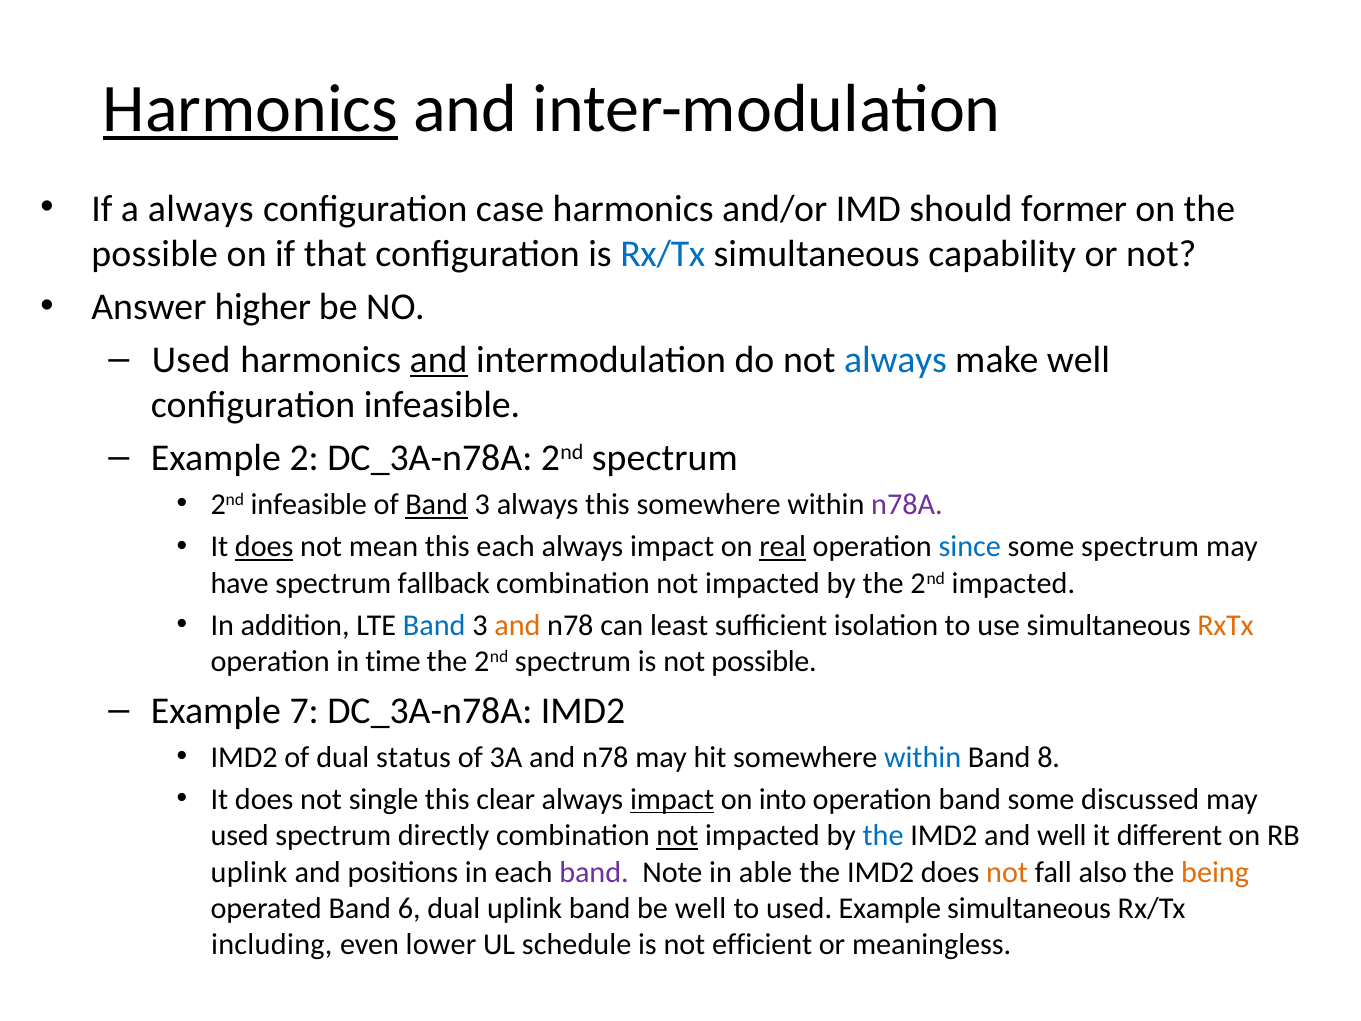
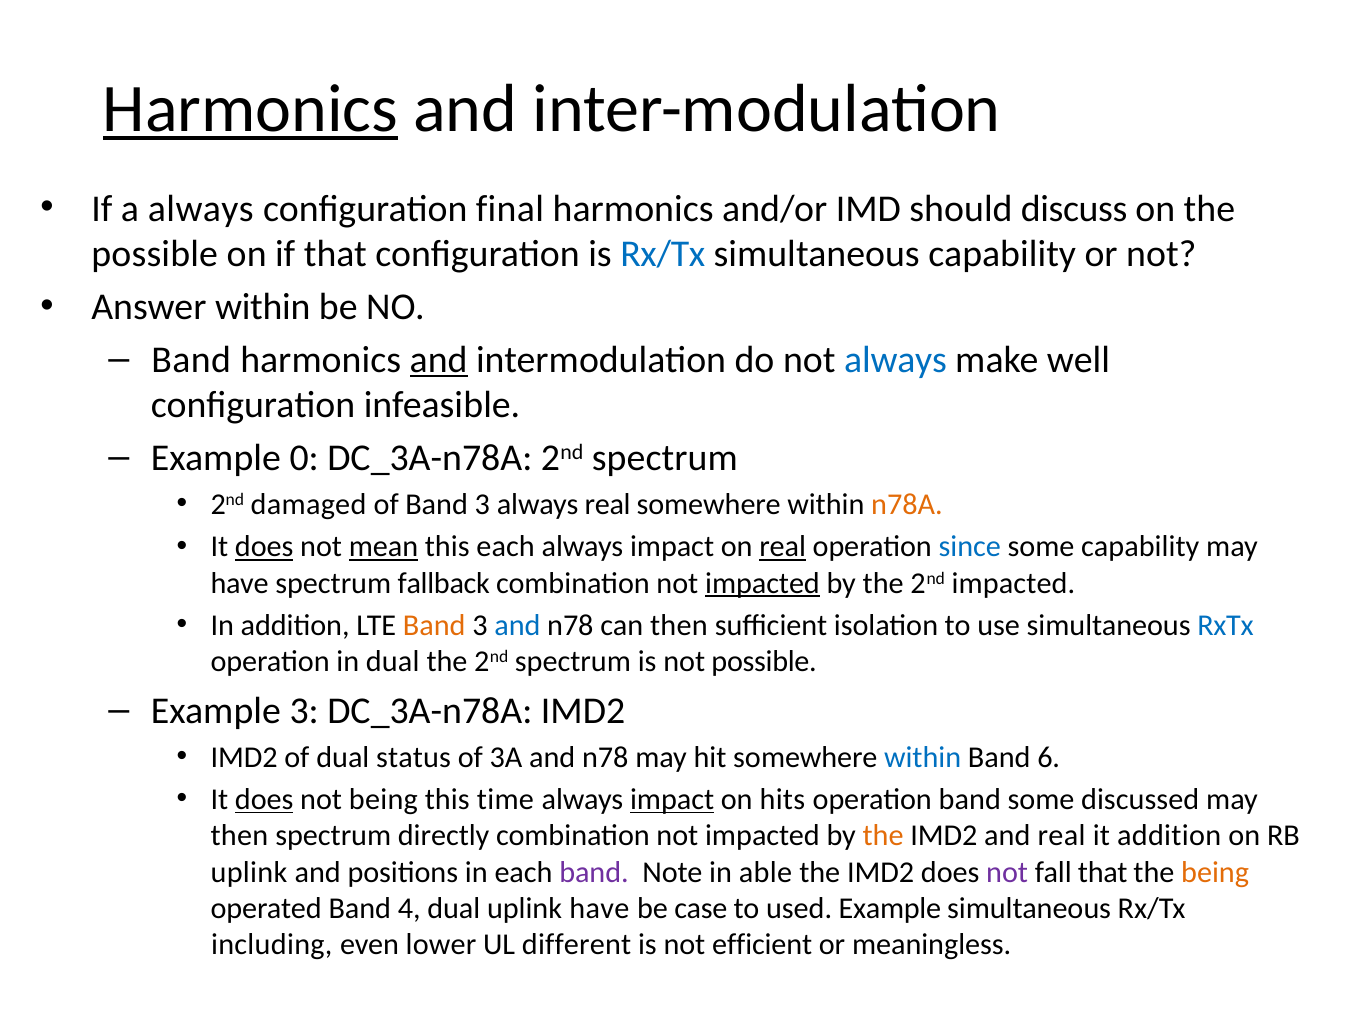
case: case -> final
former: former -> discuss
Answer higher: higher -> within
Used at (191, 360): Used -> Band
2: 2 -> 0
2nd infeasible: infeasible -> damaged
Band at (437, 505) underline: present -> none
always this: this -> real
n78A colour: purple -> orange
mean underline: none -> present
some spectrum: spectrum -> capability
impacted at (763, 583) underline: none -> present
Band at (434, 625) colour: blue -> orange
and at (517, 625) colour: orange -> blue
can least: least -> then
RxTx colour: orange -> blue
in time: time -> dual
Example 7: 7 -> 3
8: 8 -> 6
does at (264, 799) underline: none -> present
not single: single -> being
clear: clear -> time
into: into -> hits
used at (240, 836): used -> then
not at (677, 836) underline: present -> none
the at (883, 836) colour: blue -> orange
and well: well -> real
it different: different -> addition
not at (1007, 872) colour: orange -> purple
fall also: also -> that
6: 6 -> 4
uplink band: band -> have
be well: well -> case
schedule: schedule -> different
